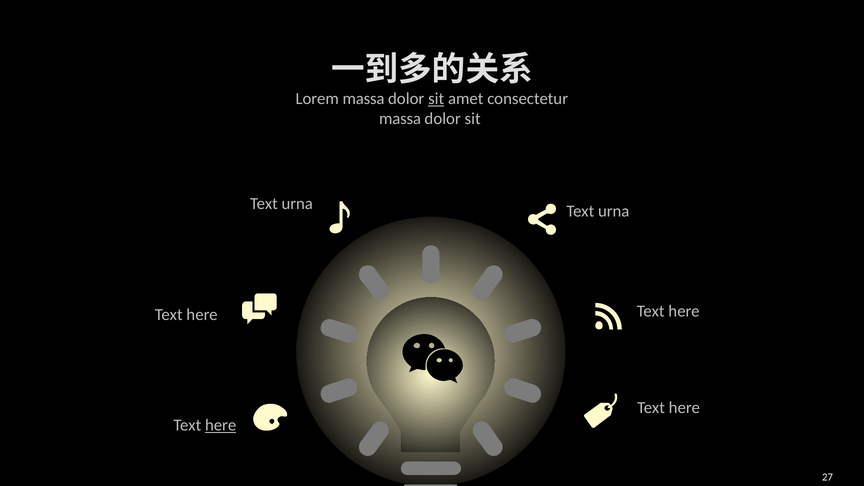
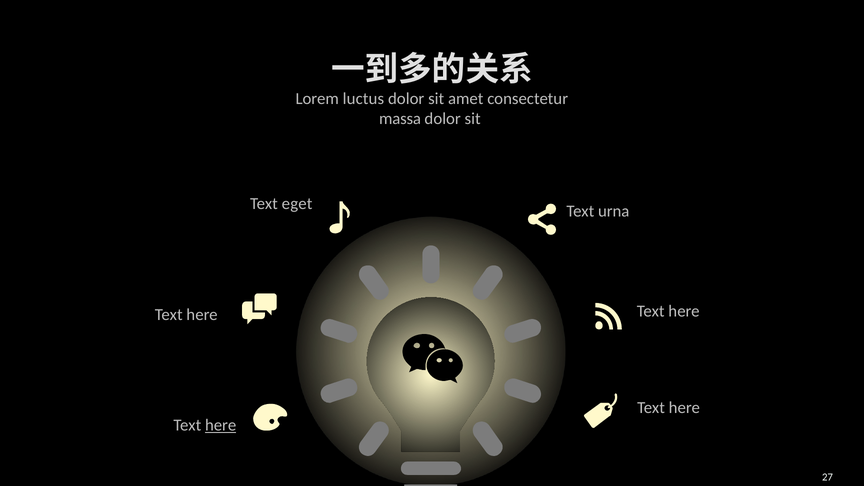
Lorem massa: massa -> luctus
sit at (436, 99) underline: present -> none
urna at (297, 204): urna -> eget
